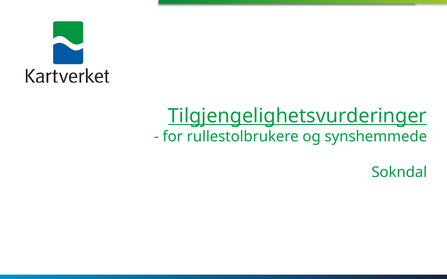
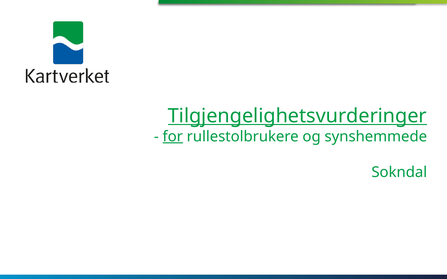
for underline: none -> present
